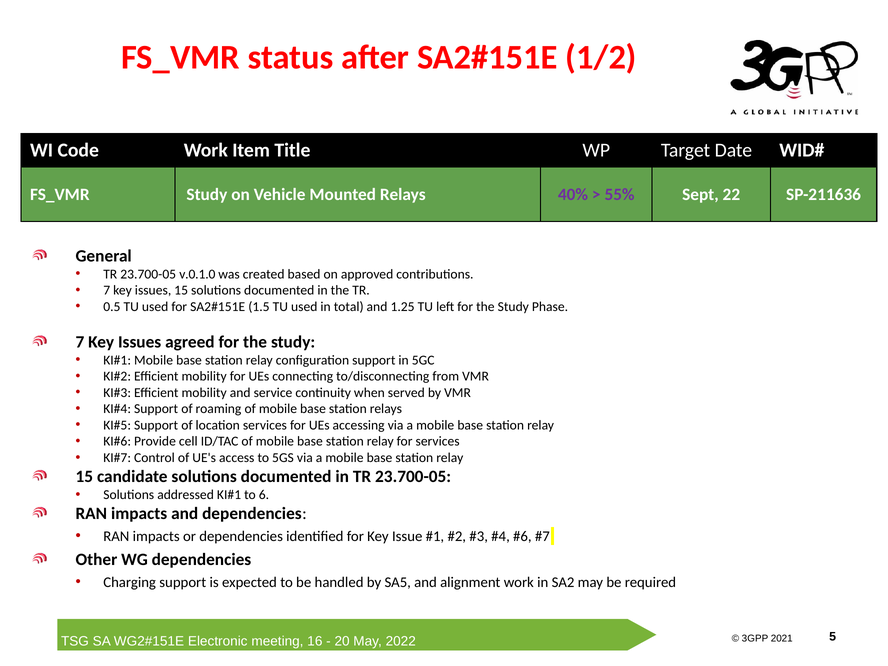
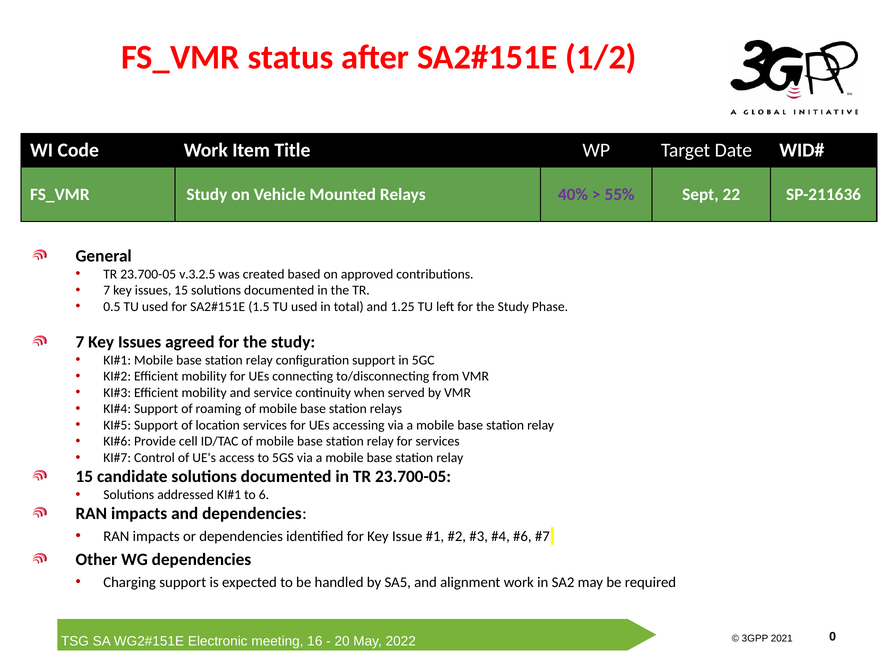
v.0.1.0: v.0.1.0 -> v.3.2.5
5: 5 -> 0
